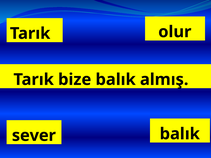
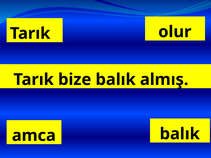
sever: sever -> amca
